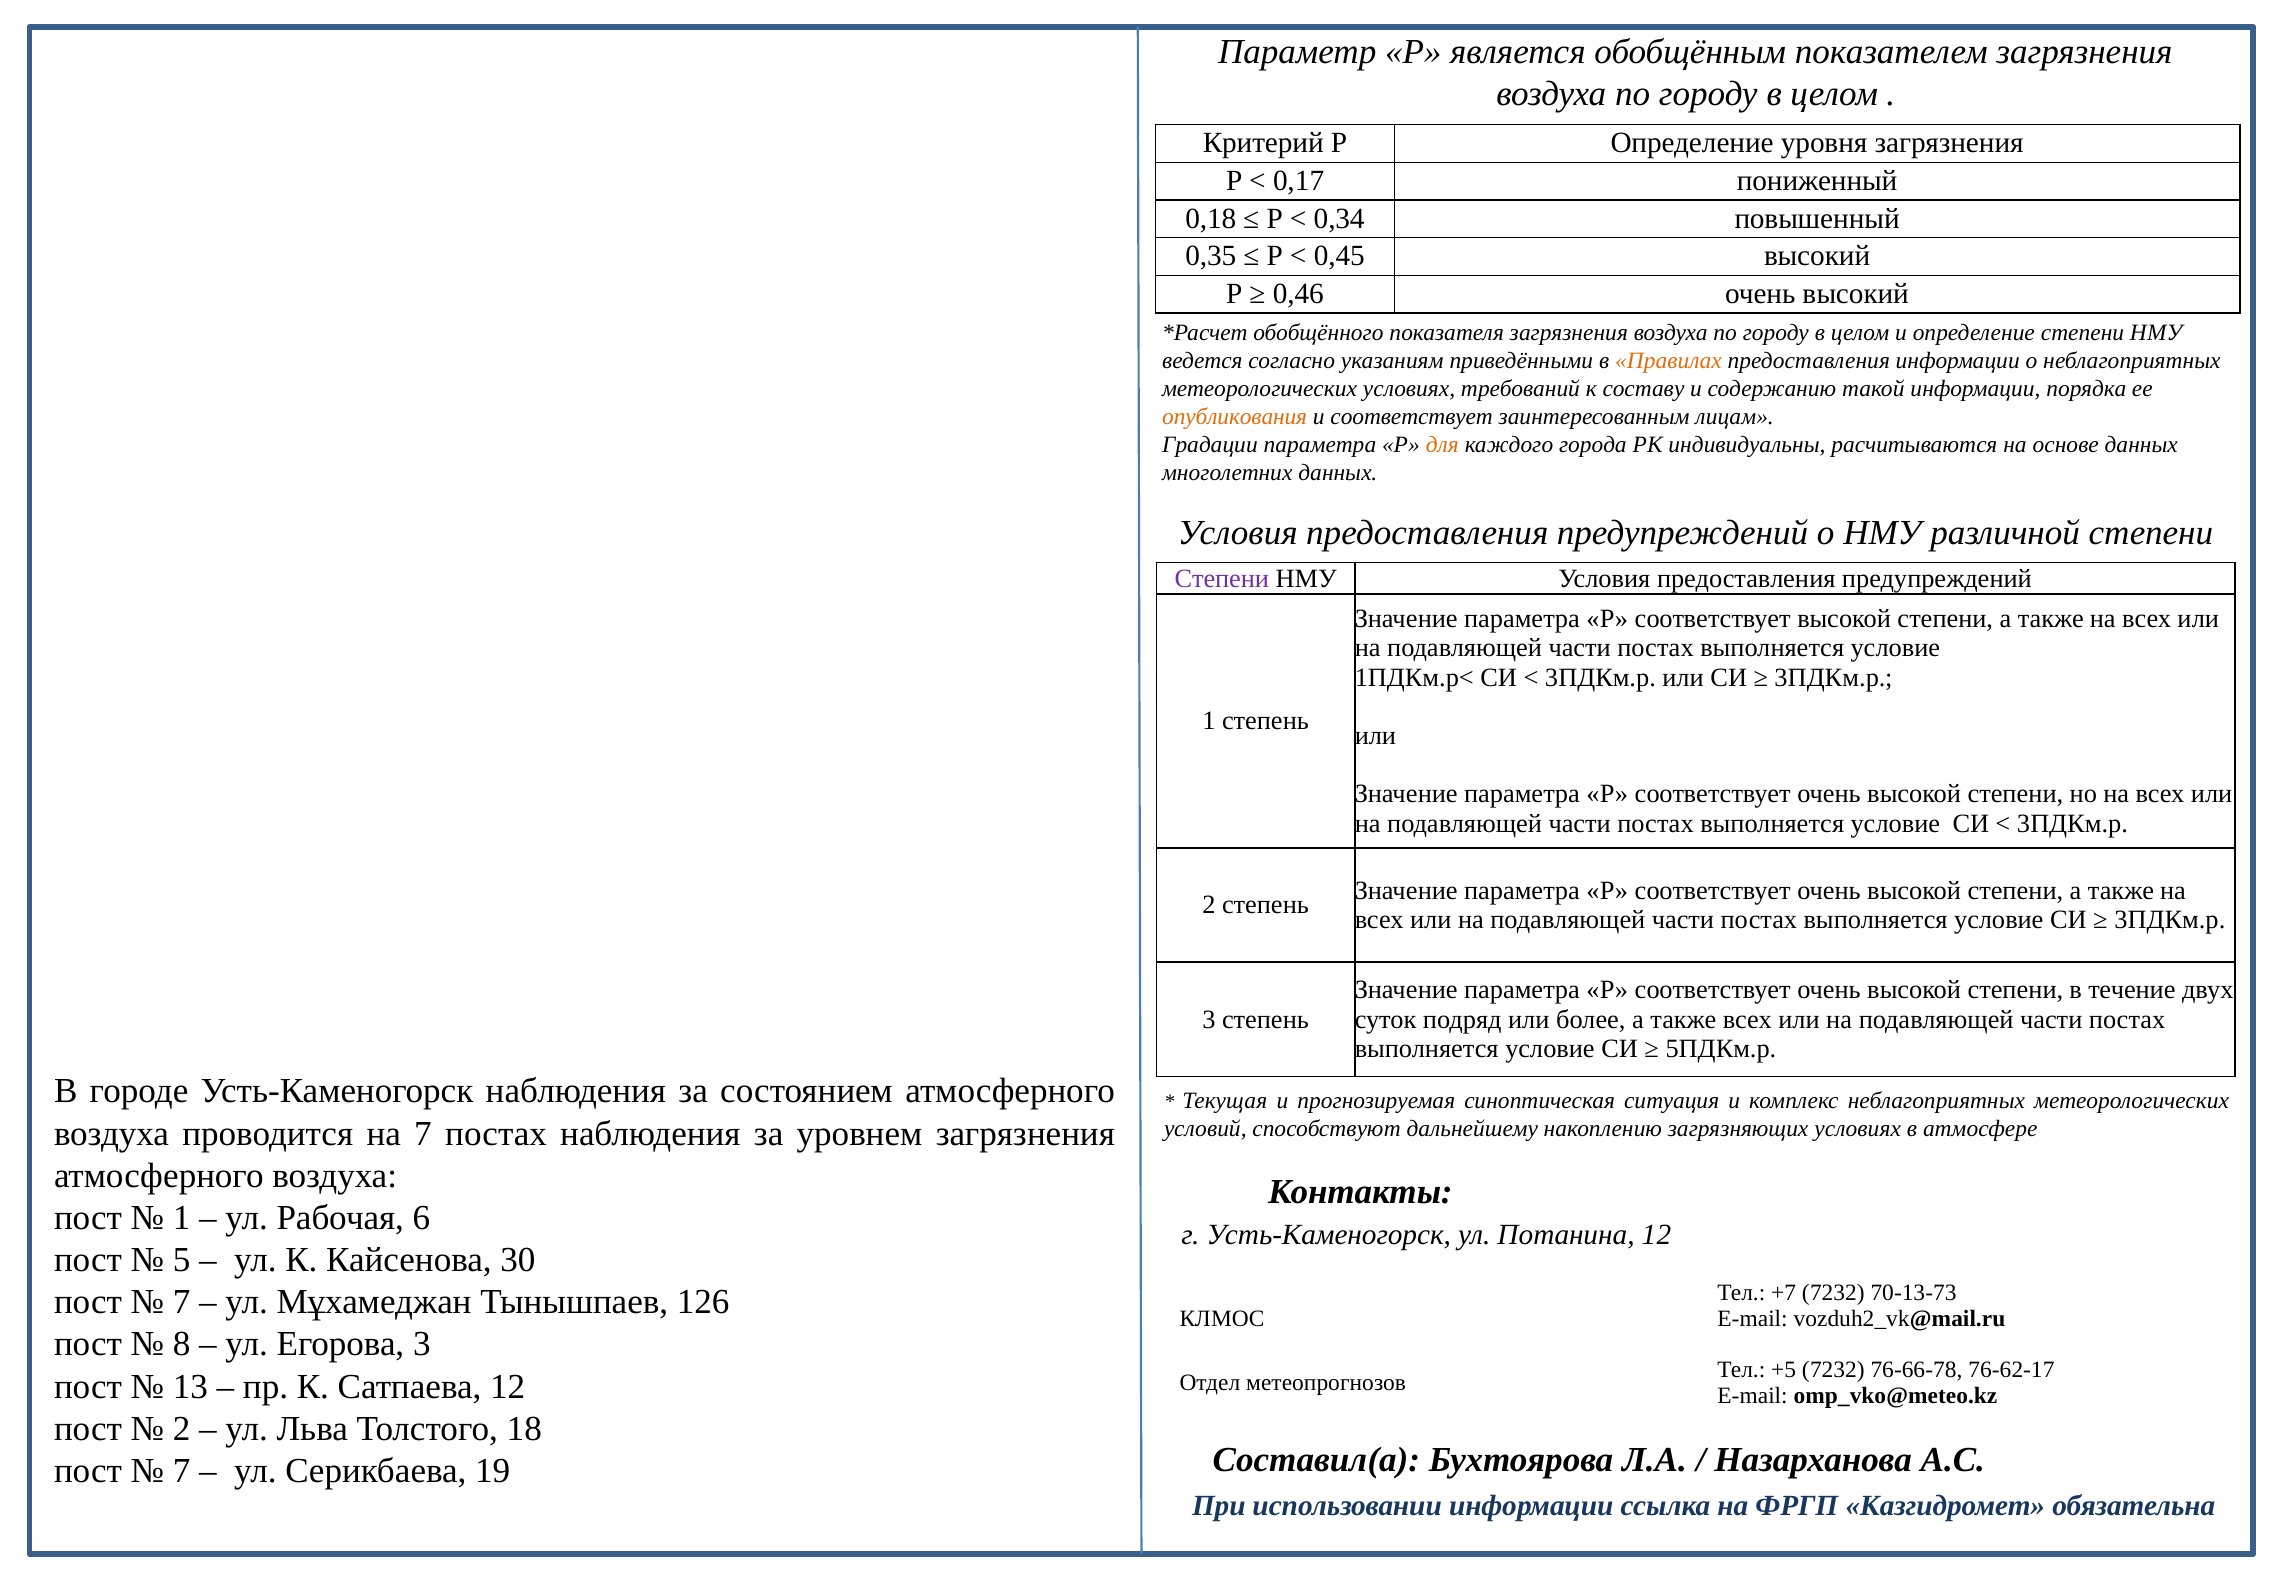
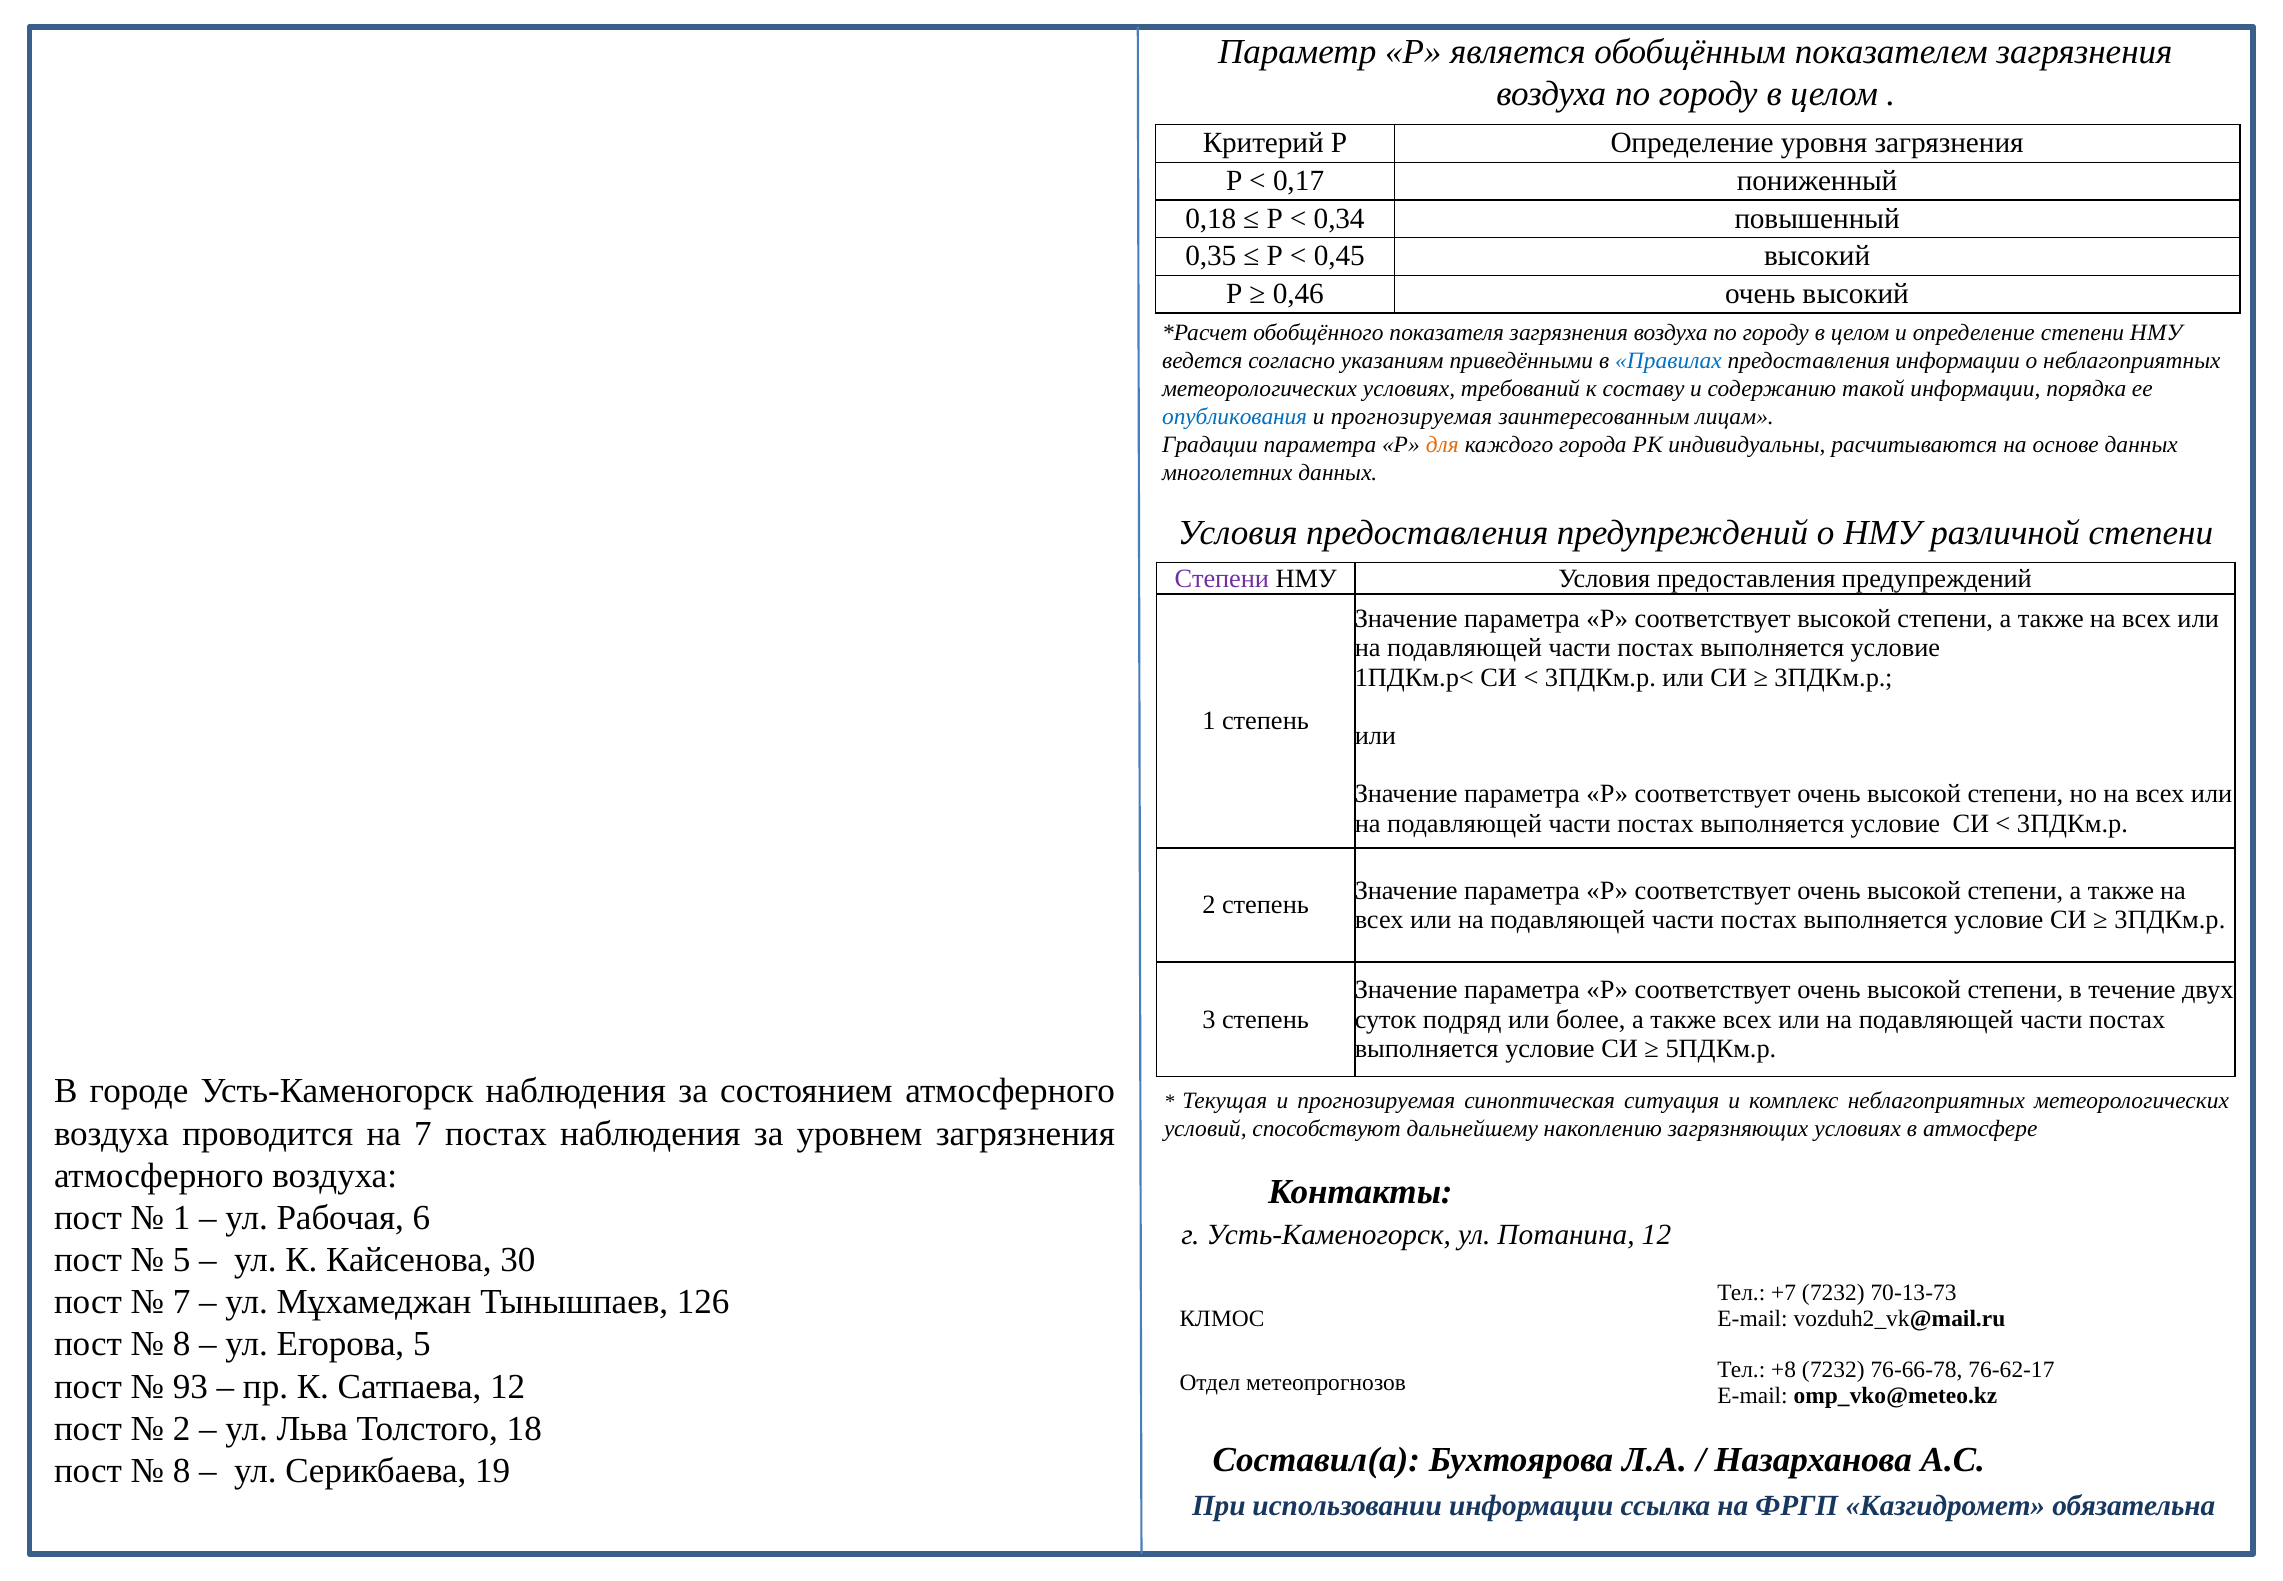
Правилах colour: orange -> blue
опубликования colour: orange -> blue
соответствует at (1412, 417): соответствует -> прогнозируемая
Егорова 3: 3 -> 5
+5: +5 -> +8
13: 13 -> 93
7 at (182, 1470): 7 -> 8
